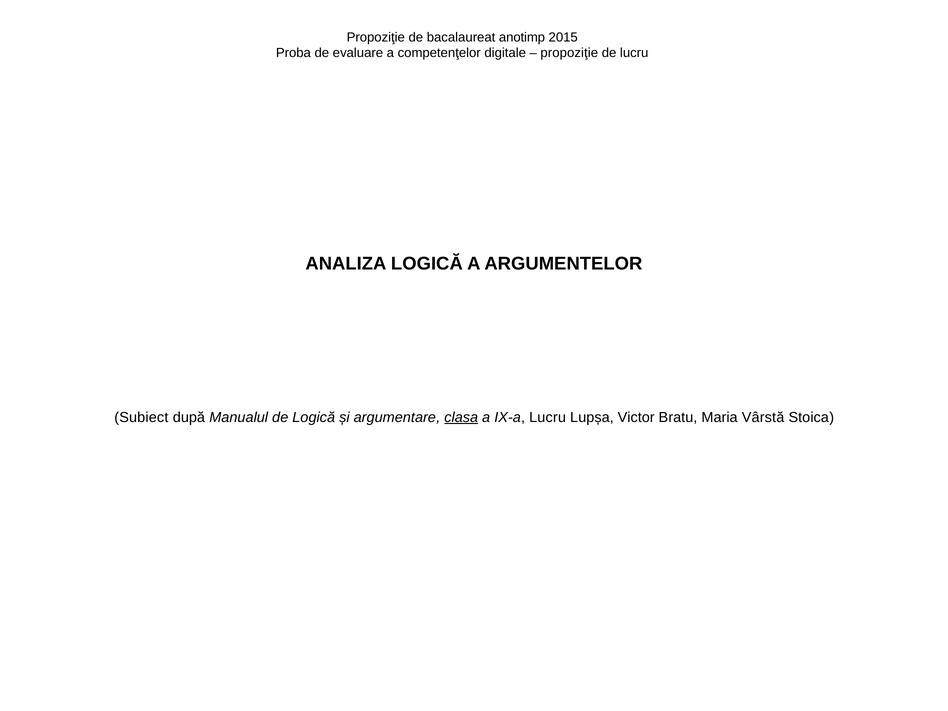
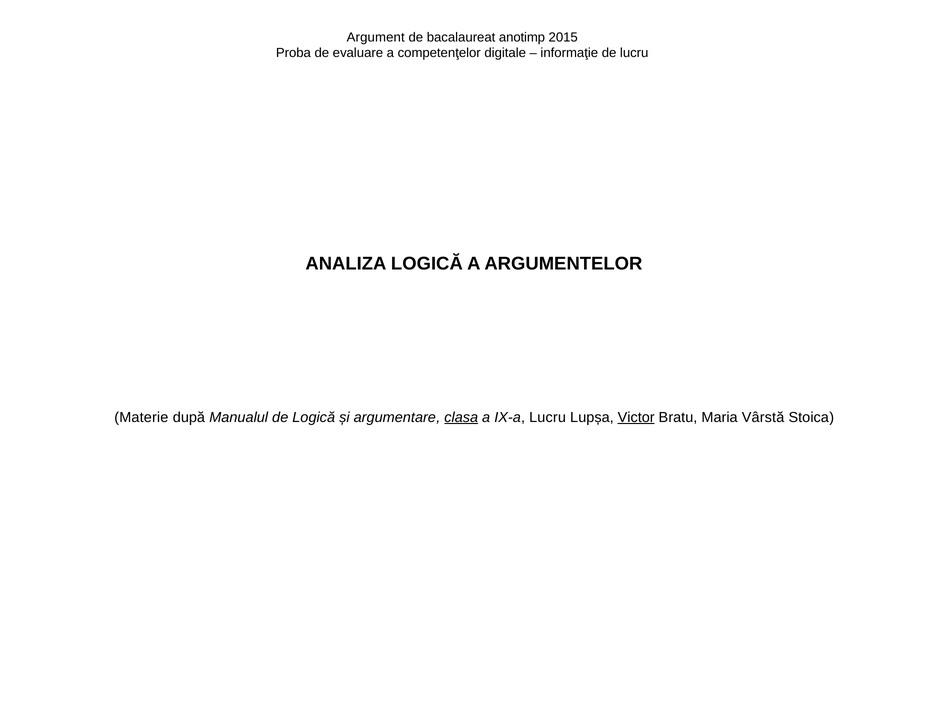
Propoziţie at (376, 37): Propoziţie -> Argument
propoziţie at (569, 53): propoziţie -> informaţie
Subiect: Subiect -> Materie
Victor underline: none -> present
